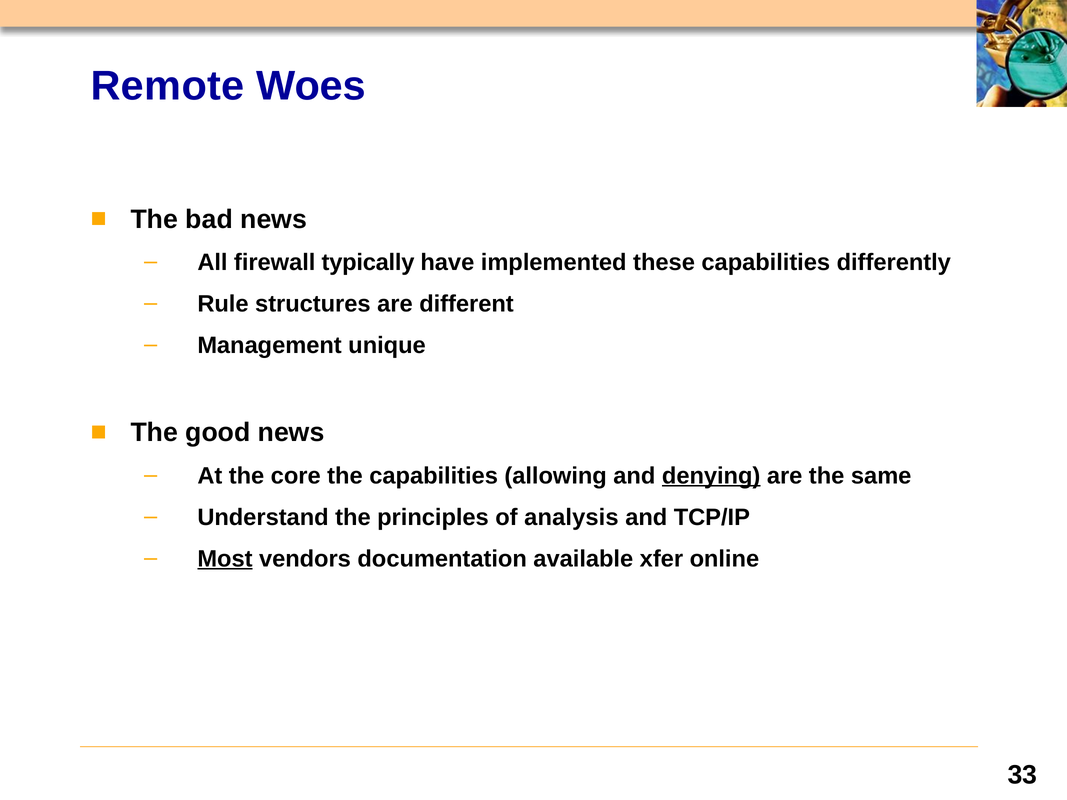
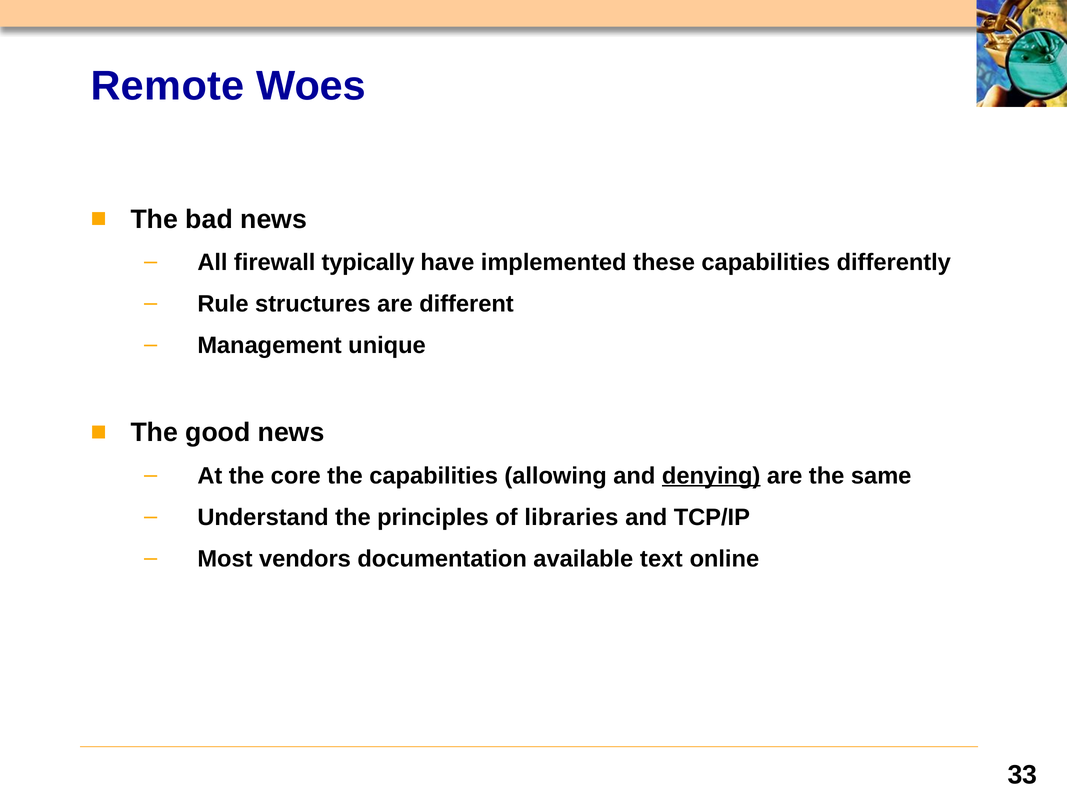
analysis: analysis -> libraries
Most underline: present -> none
xfer: xfer -> text
